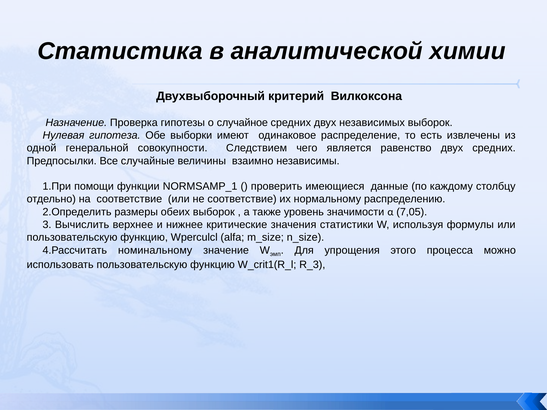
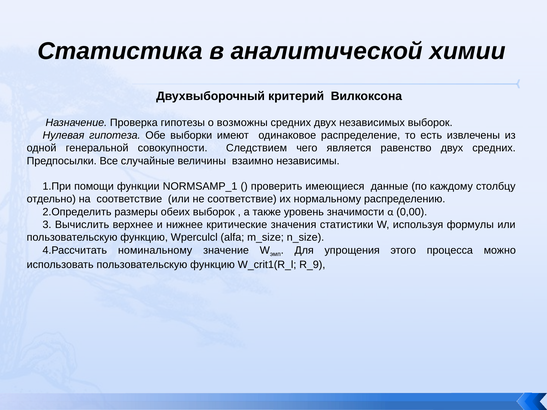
случайное: случайное -> возможны
7,05: 7,05 -> 0,00
R_3: R_3 -> R_9
